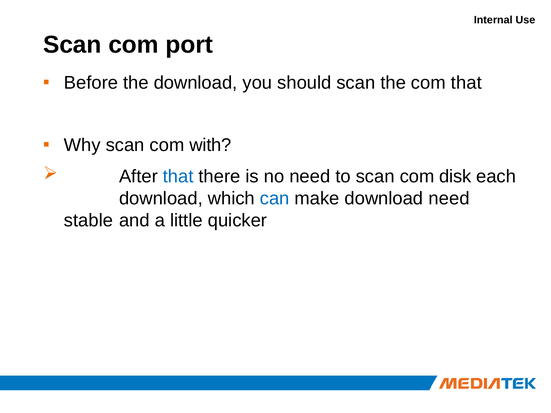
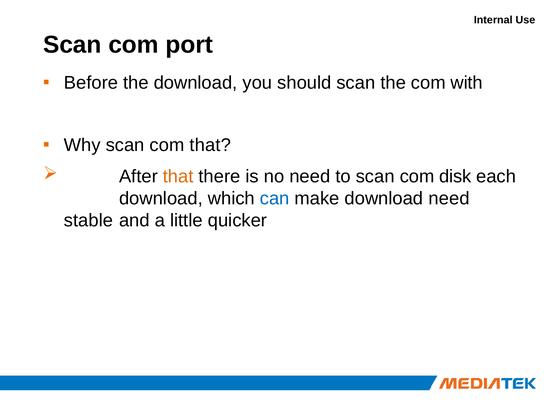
com that: that -> with
com with: with -> that
that at (178, 176) colour: blue -> orange
